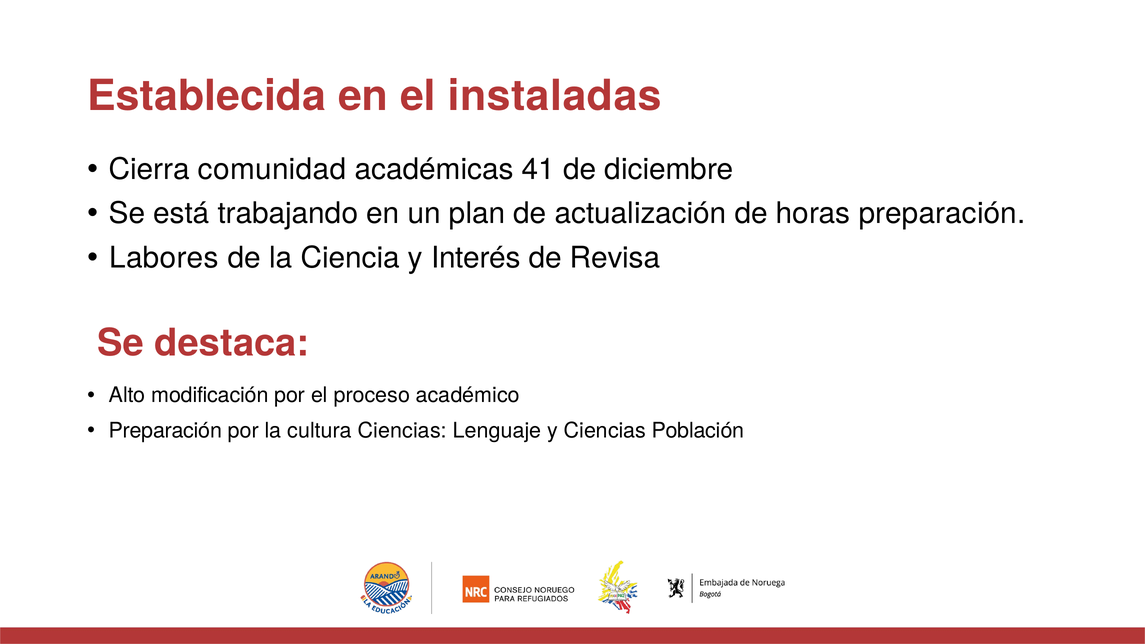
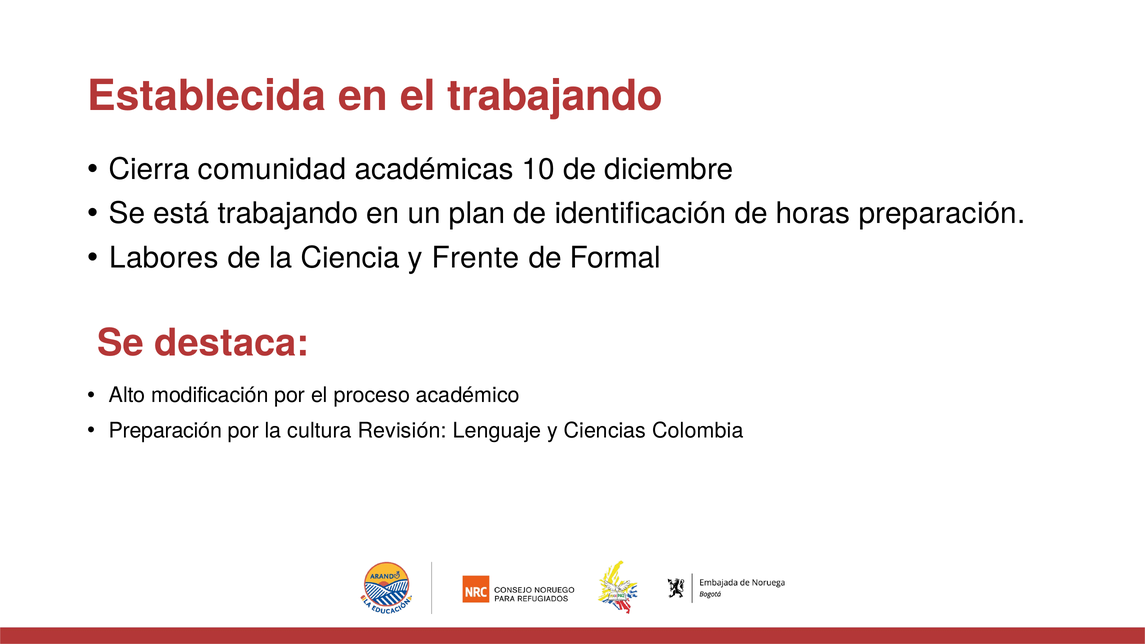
el instaladas: instaladas -> trabajando
41: 41 -> 10
actualización: actualización -> identificación
Interés: Interés -> Frente
Revisa: Revisa -> Formal
cultura Ciencias: Ciencias -> Revisión
Población: Población -> Colombia
